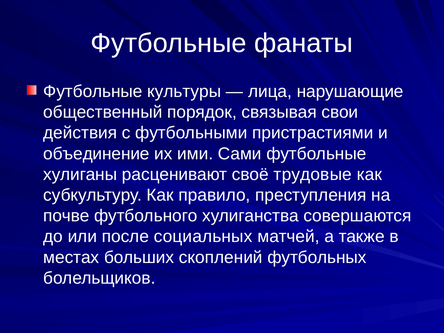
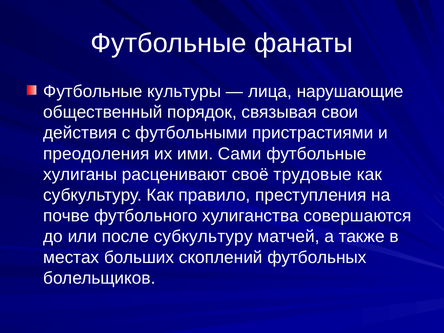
объединение: объединение -> преодоления
после социальных: социальных -> субкультуру
